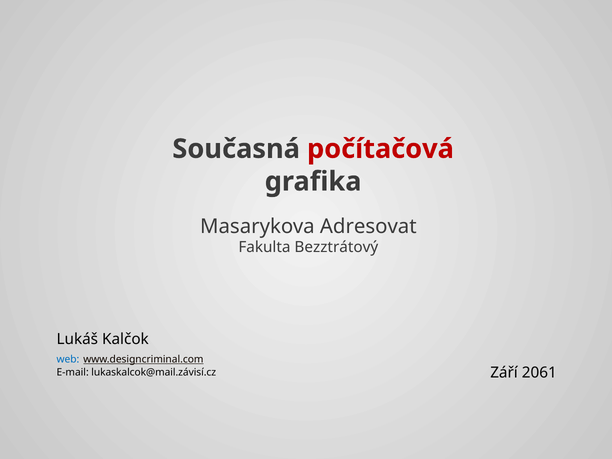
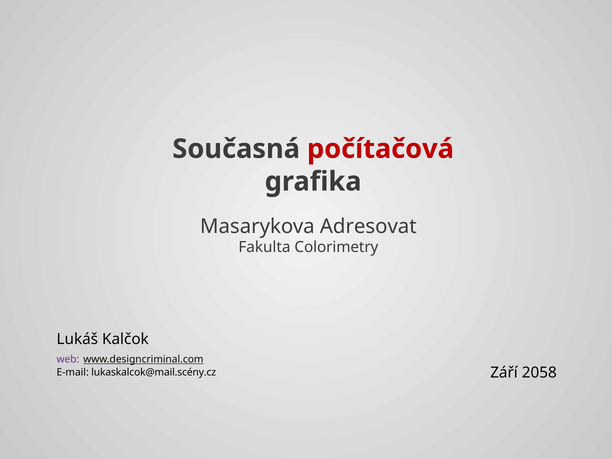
Bezztrátový: Bezztrátový -> Colorimetry
web colour: blue -> purple
lukaskalcok@mail.závisí.cz: lukaskalcok@mail.závisí.cz -> lukaskalcok@mail.scény.cz
2061: 2061 -> 2058
